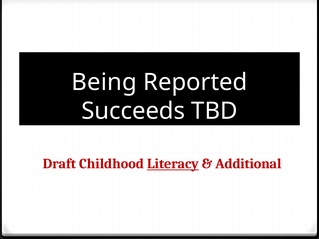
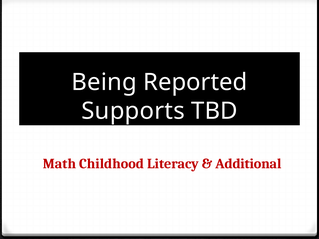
Succeeds: Succeeds -> Supports
Draft: Draft -> Math
Literacy underline: present -> none
